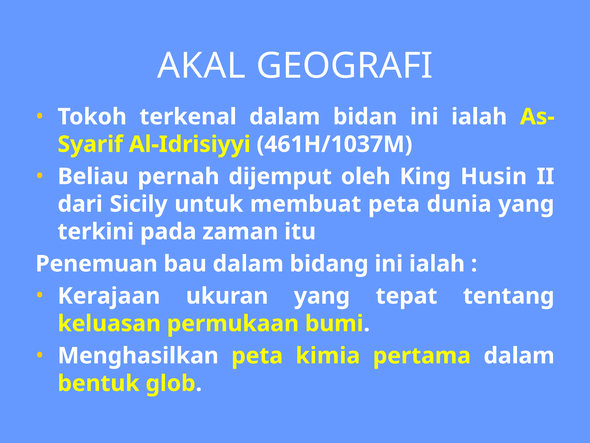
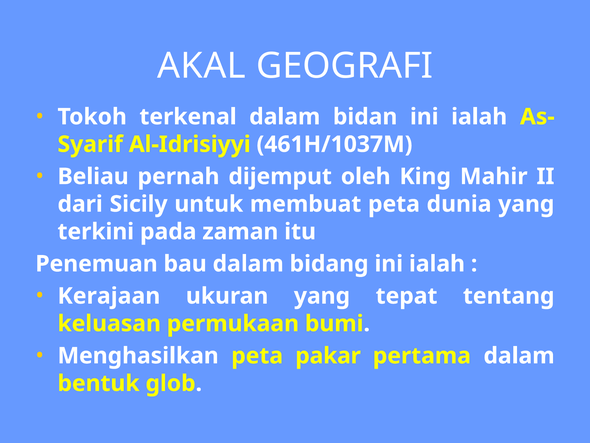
Husin: Husin -> Mahir
kimia: kimia -> pakar
